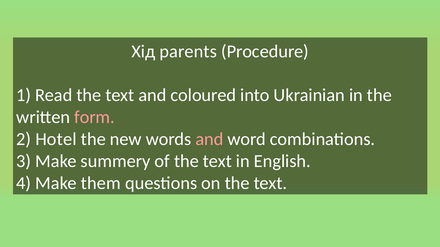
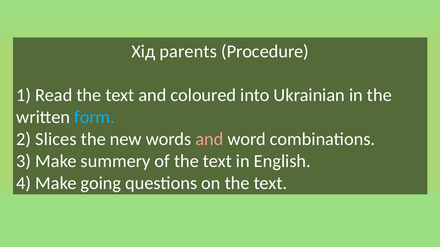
form colour: pink -> light blue
Hotel: Hotel -> Slices
them: them -> going
